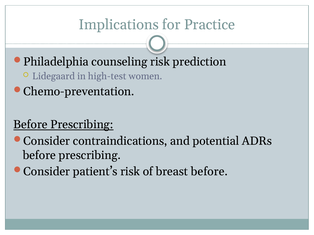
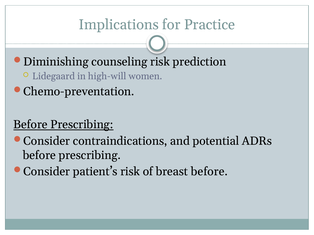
Philadelphia: Philadelphia -> Diminishing
high-test: high-test -> high-will
